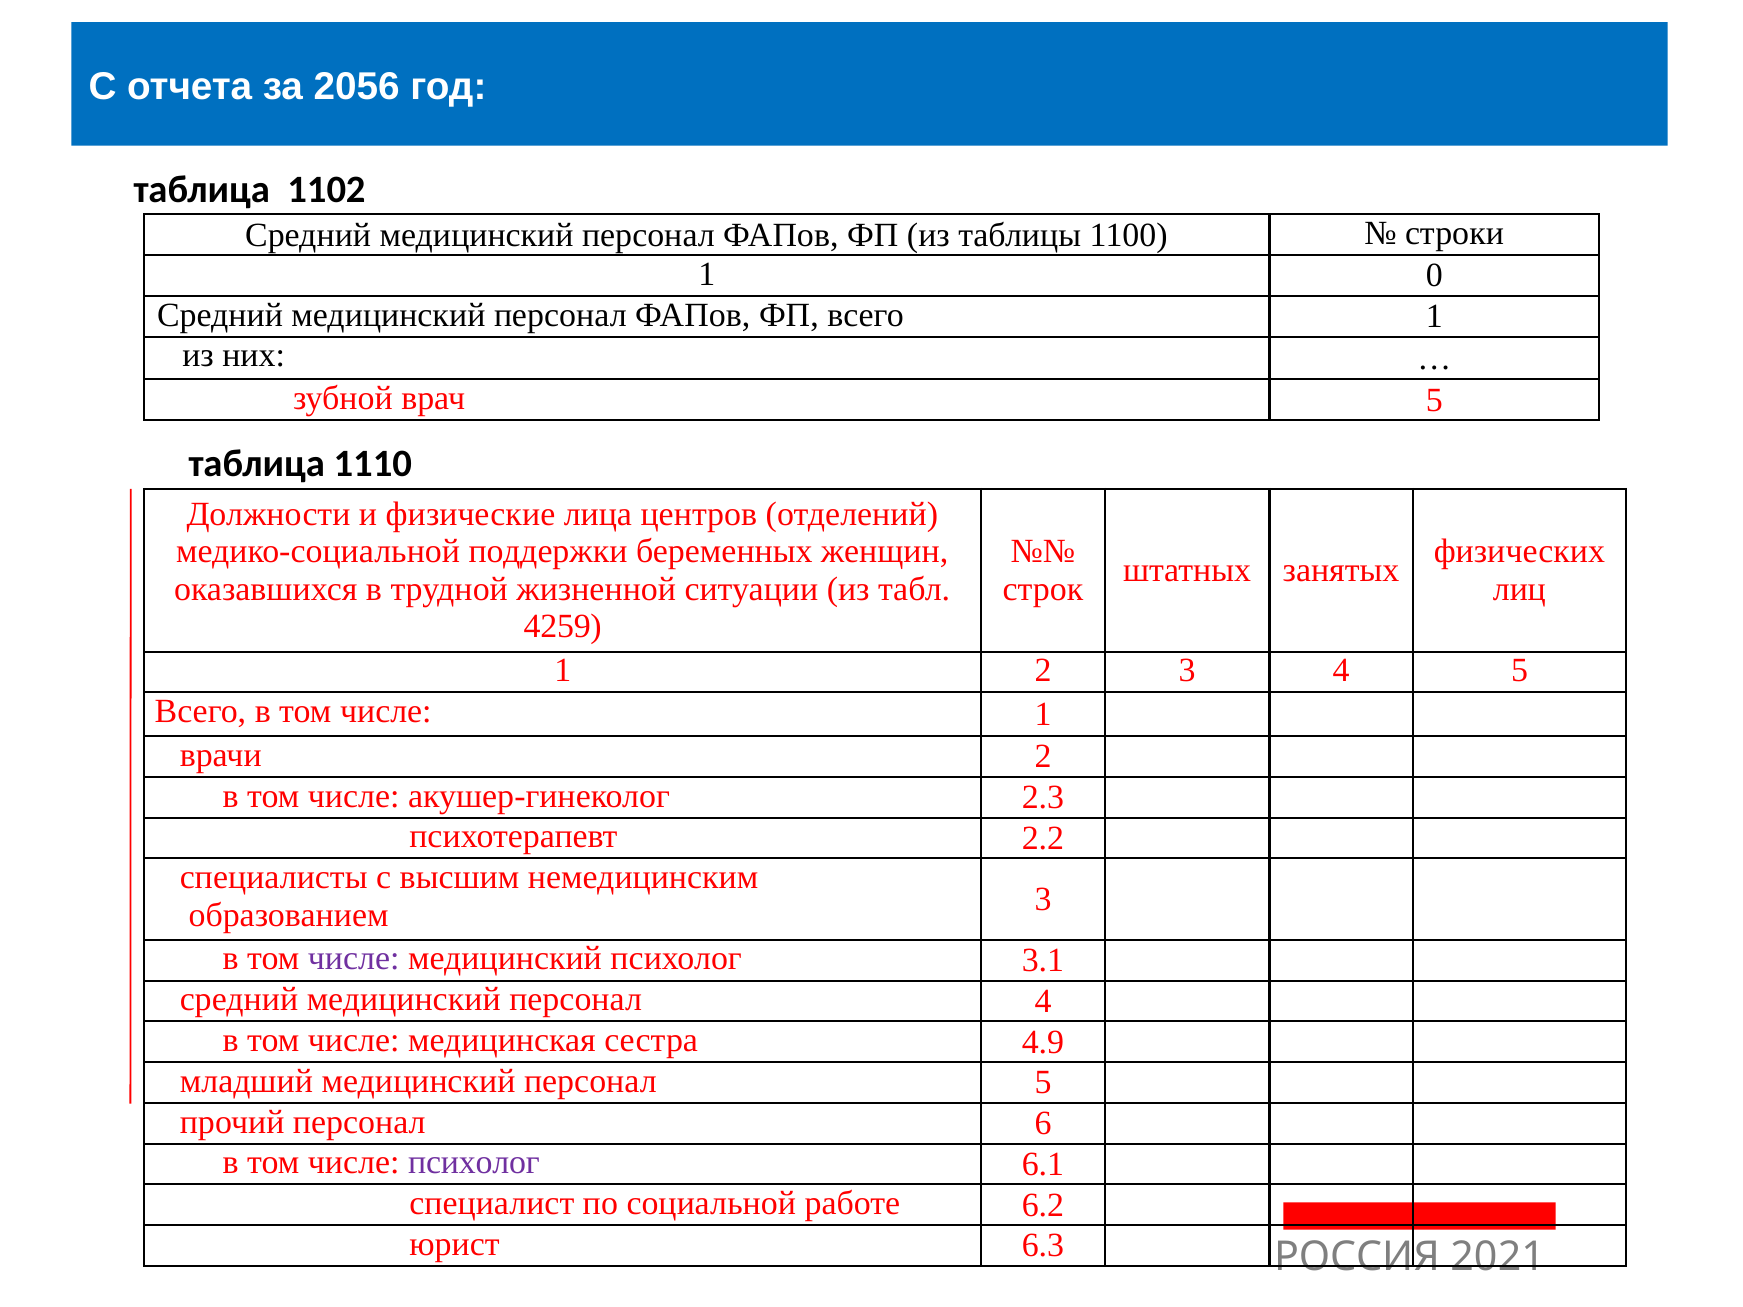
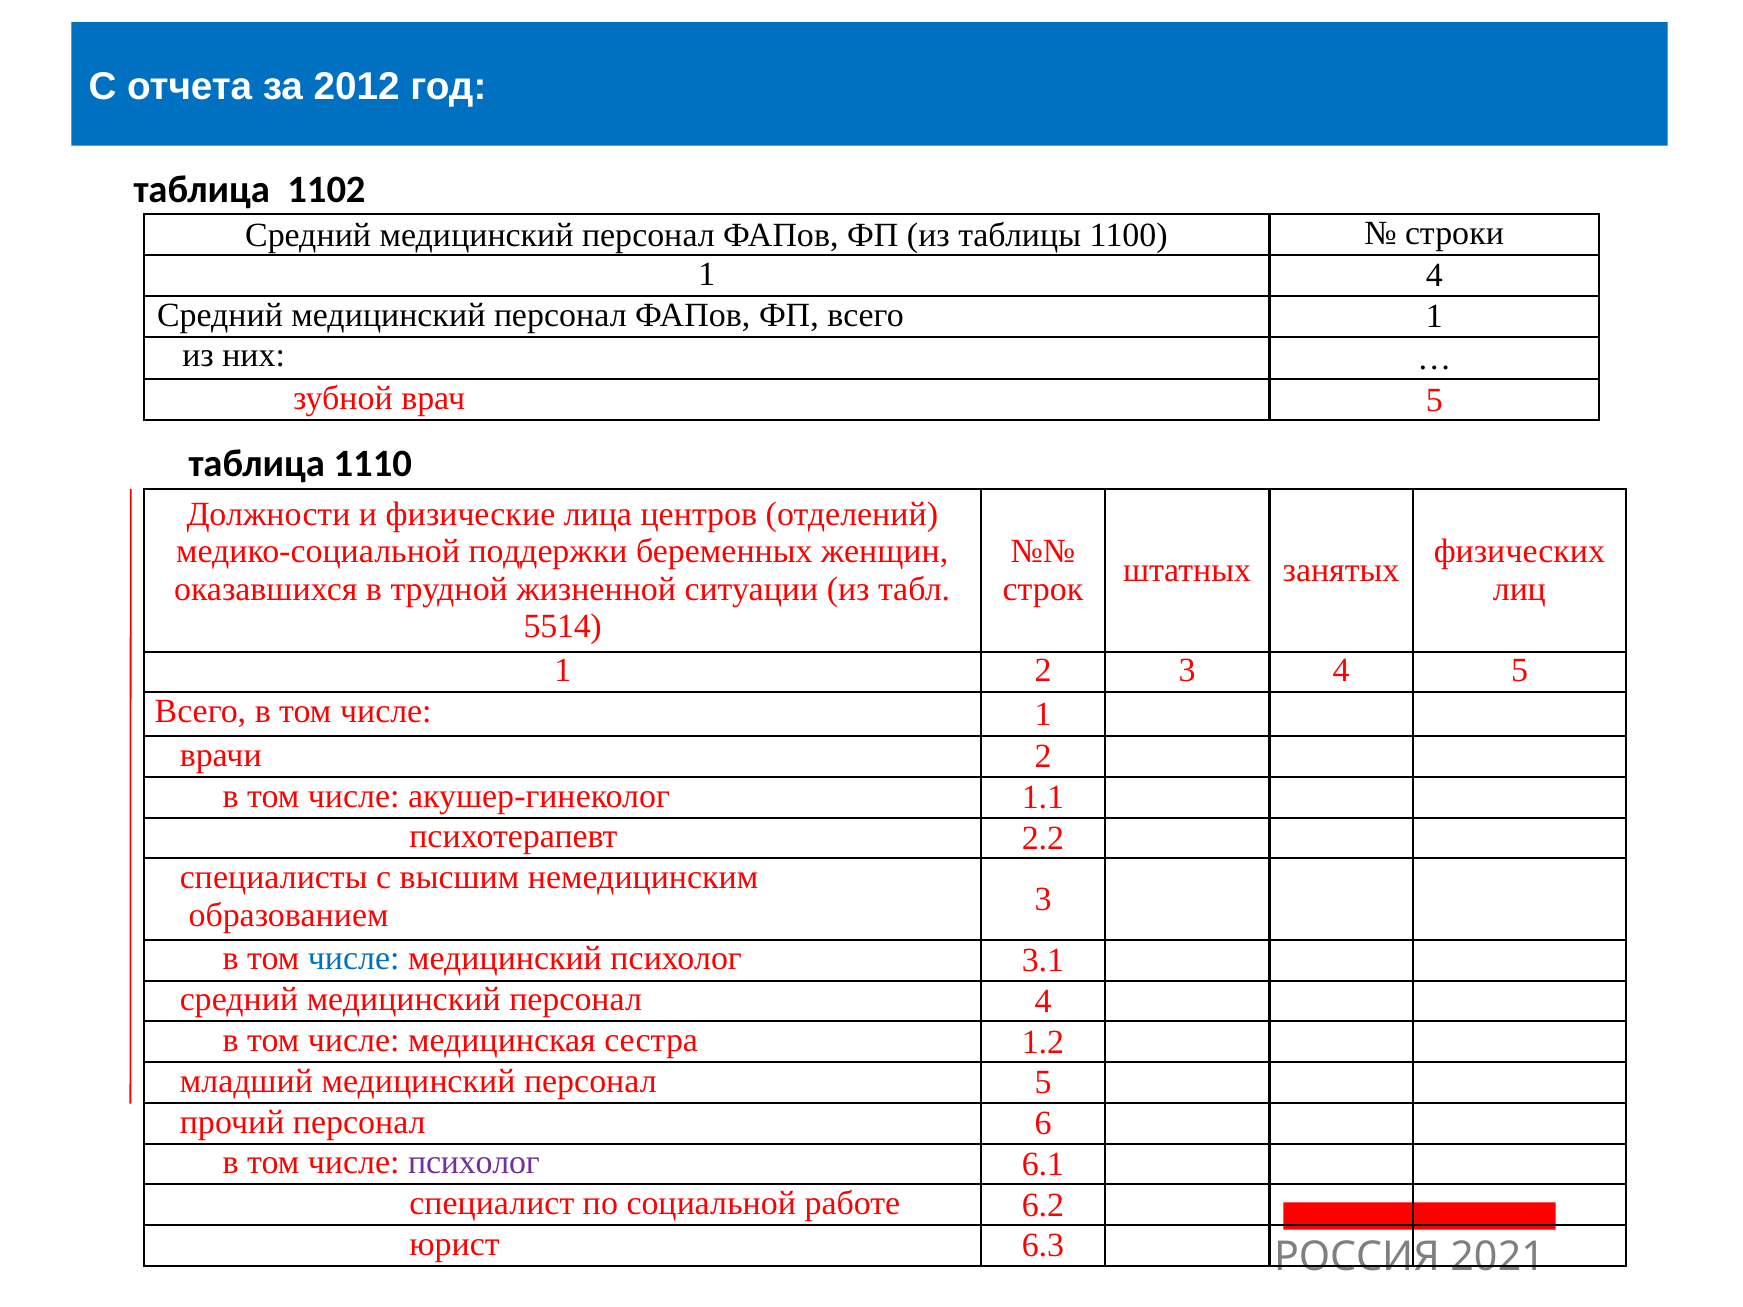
2056: 2056 -> 2012
1 0: 0 -> 4
4259: 4259 -> 5514
2.3: 2.3 -> 1.1
числе at (354, 959) colour: purple -> blue
4.9: 4.9 -> 1.2
